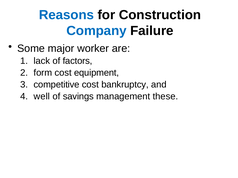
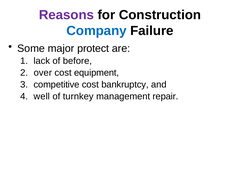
Reasons colour: blue -> purple
worker: worker -> protect
factors: factors -> before
form: form -> over
savings: savings -> turnkey
these: these -> repair
